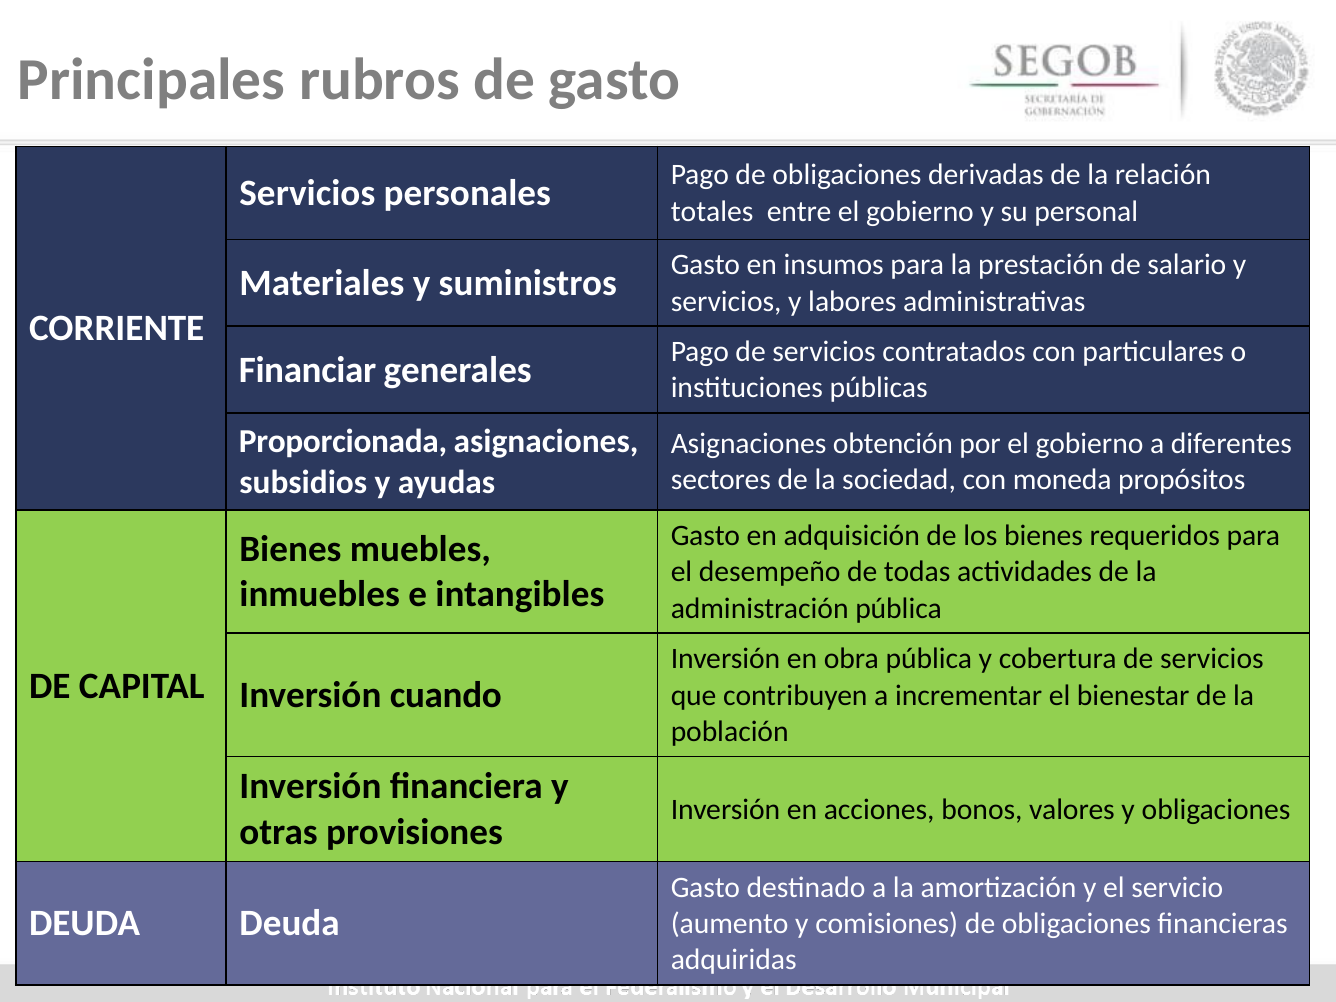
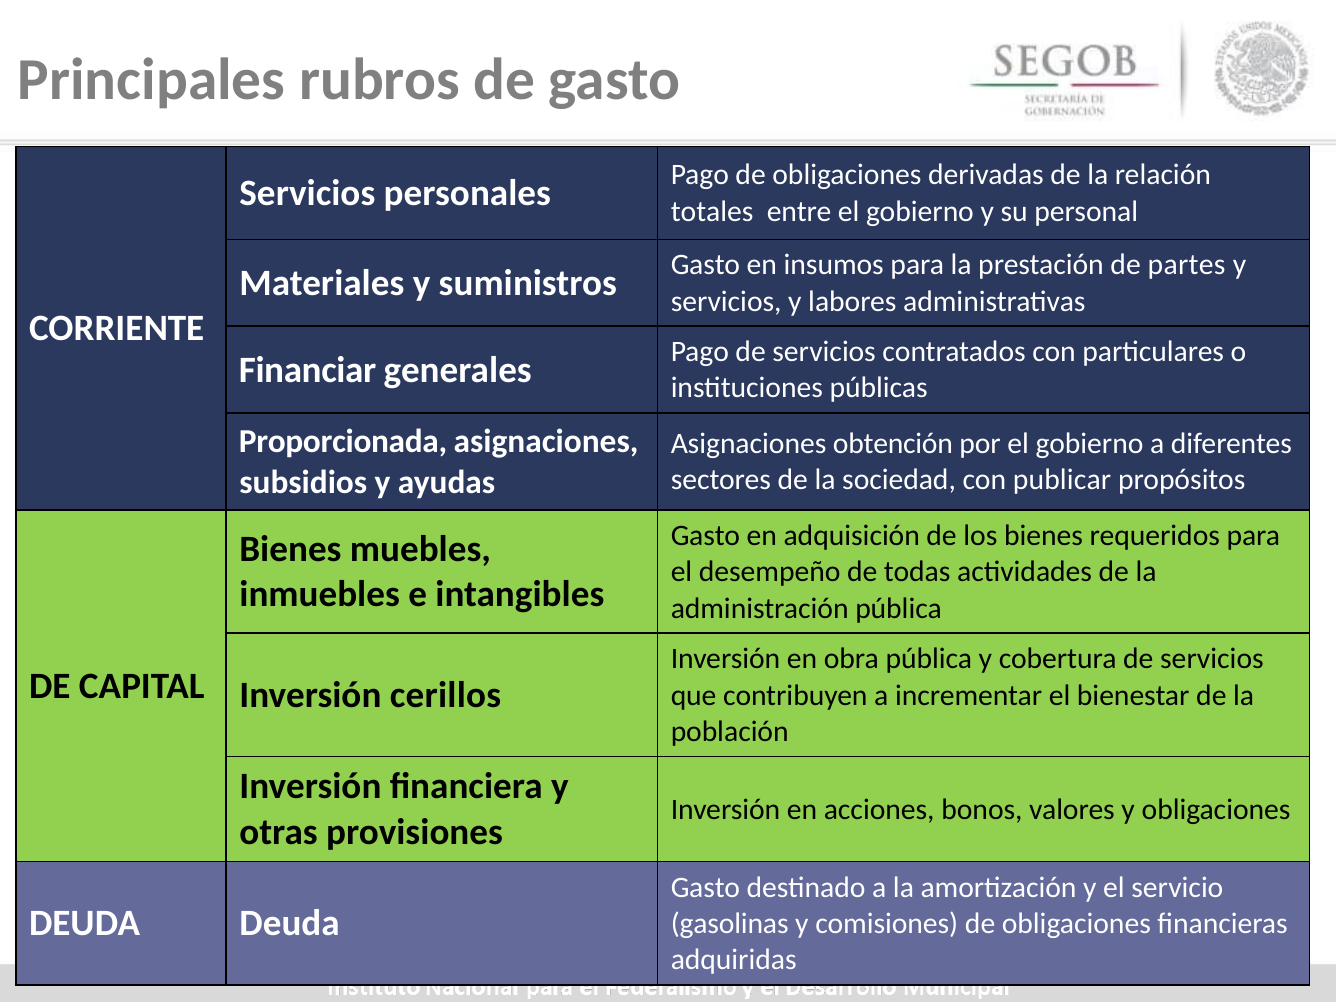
salario: salario -> partes
moneda: moneda -> publicar
cuando: cuando -> cerillos
aumento: aumento -> gasolinas
